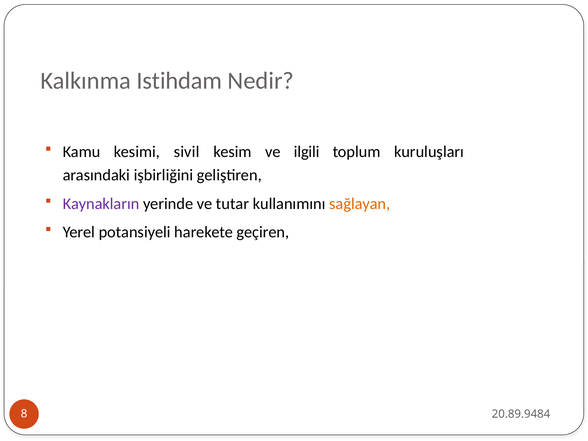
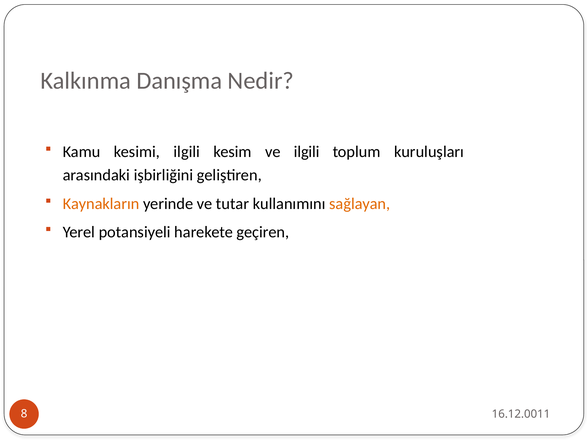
Istihdam: Istihdam -> Danışma
kesimi sivil: sivil -> ilgili
Kaynakların colour: purple -> orange
20.89.9484: 20.89.9484 -> 16.12.0011
